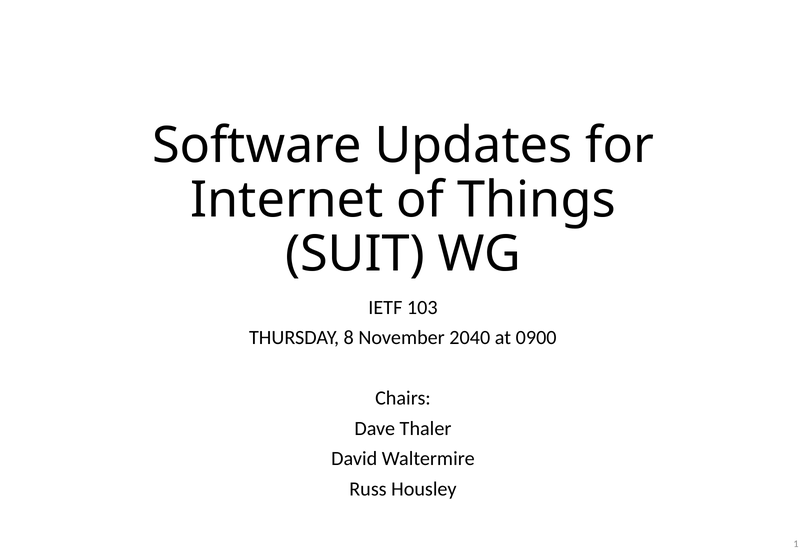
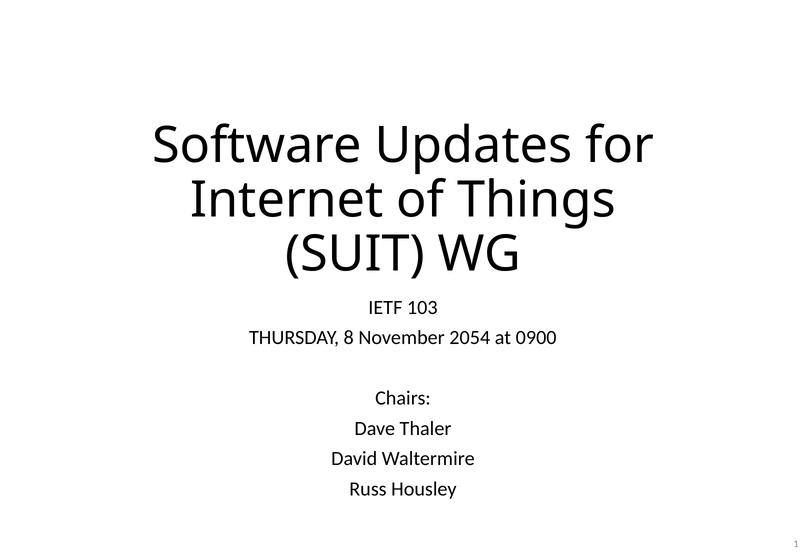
2040: 2040 -> 2054
